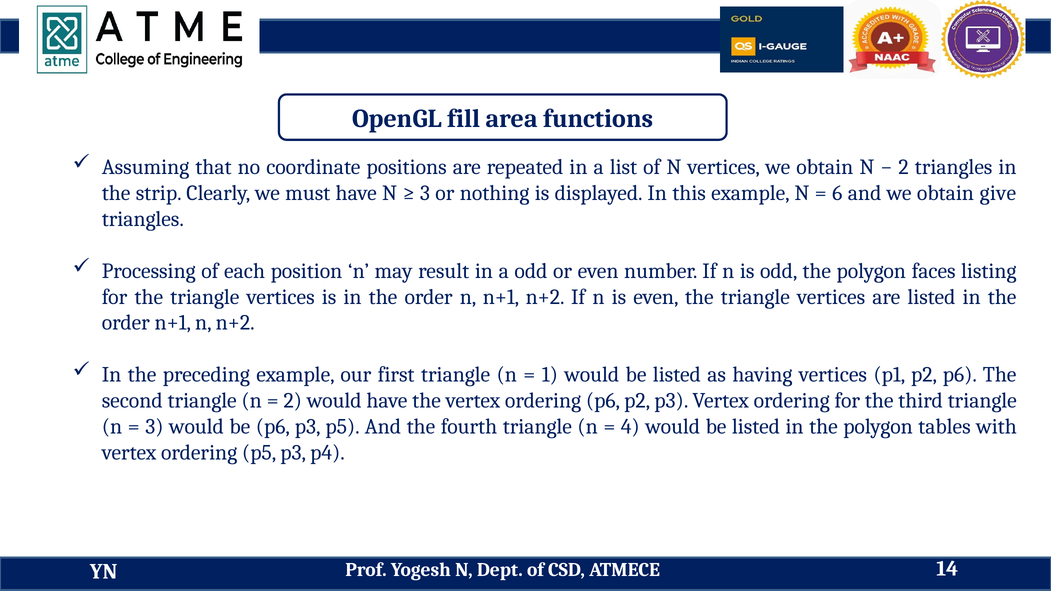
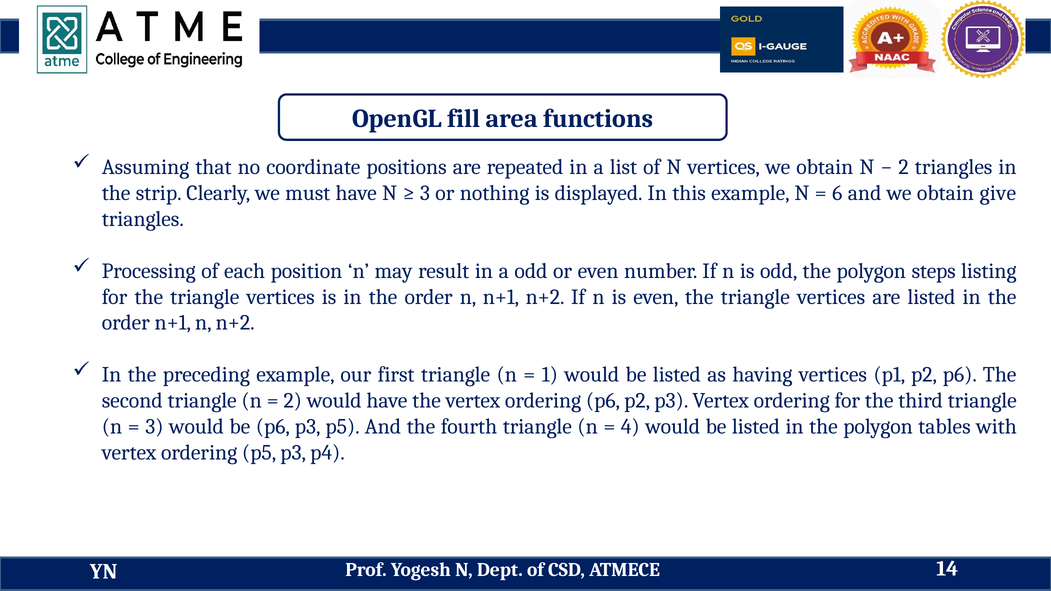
faces: faces -> steps
